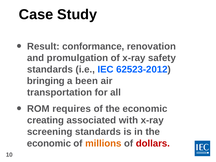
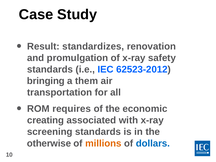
conformance: conformance -> standardizes
been: been -> them
economic at (49, 143): economic -> otherwise
dollars colour: red -> blue
